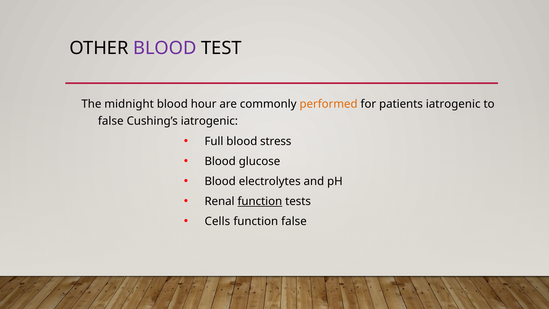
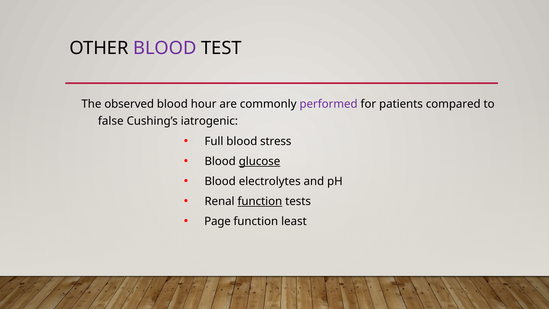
midnight: midnight -> observed
performed colour: orange -> purple
patients iatrogenic: iatrogenic -> compared
glucose underline: none -> present
Cells: Cells -> Page
function false: false -> least
